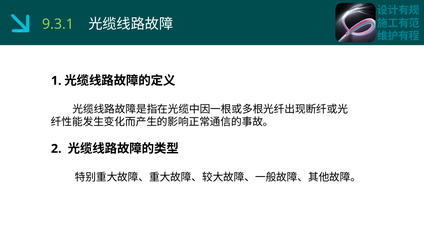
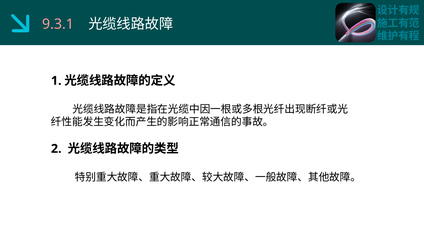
9.3.1 colour: light green -> pink
